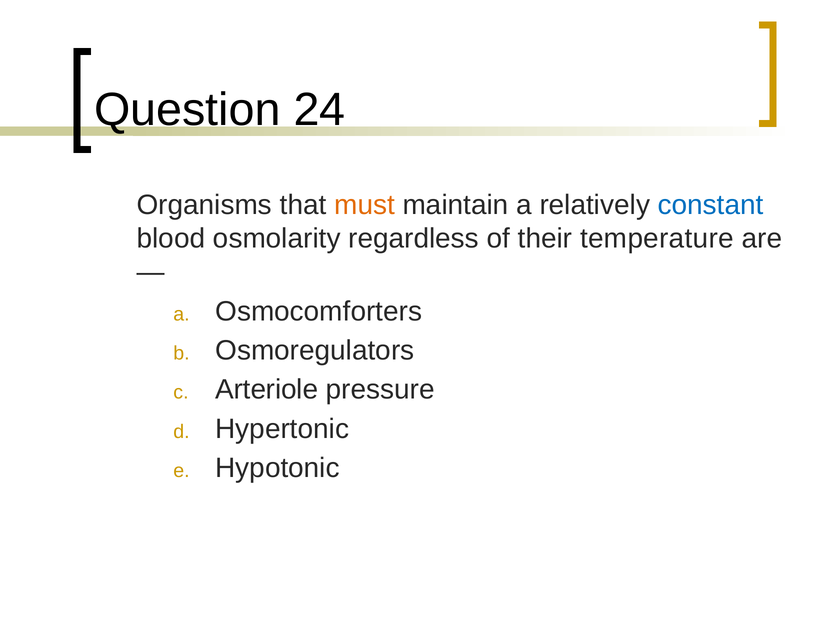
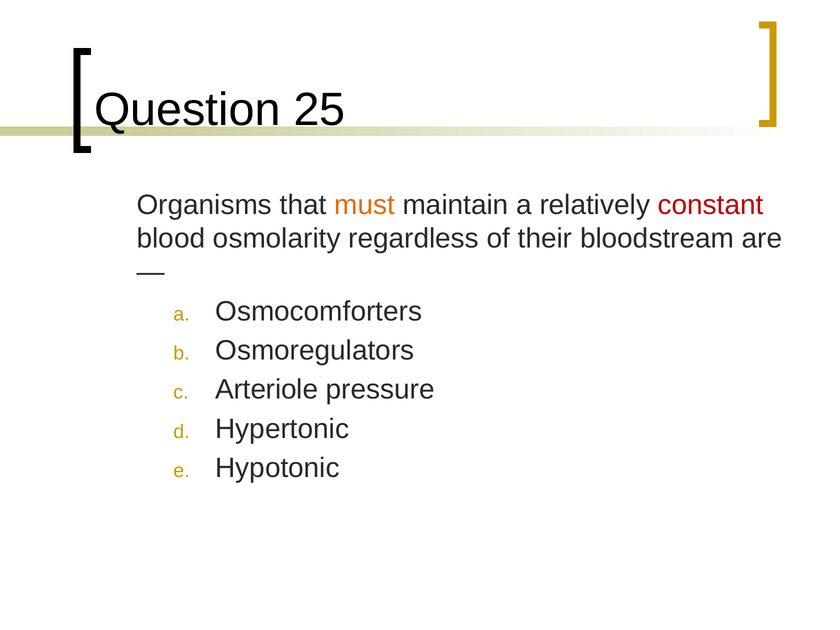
24: 24 -> 25
constant colour: blue -> red
temperature: temperature -> bloodstream
